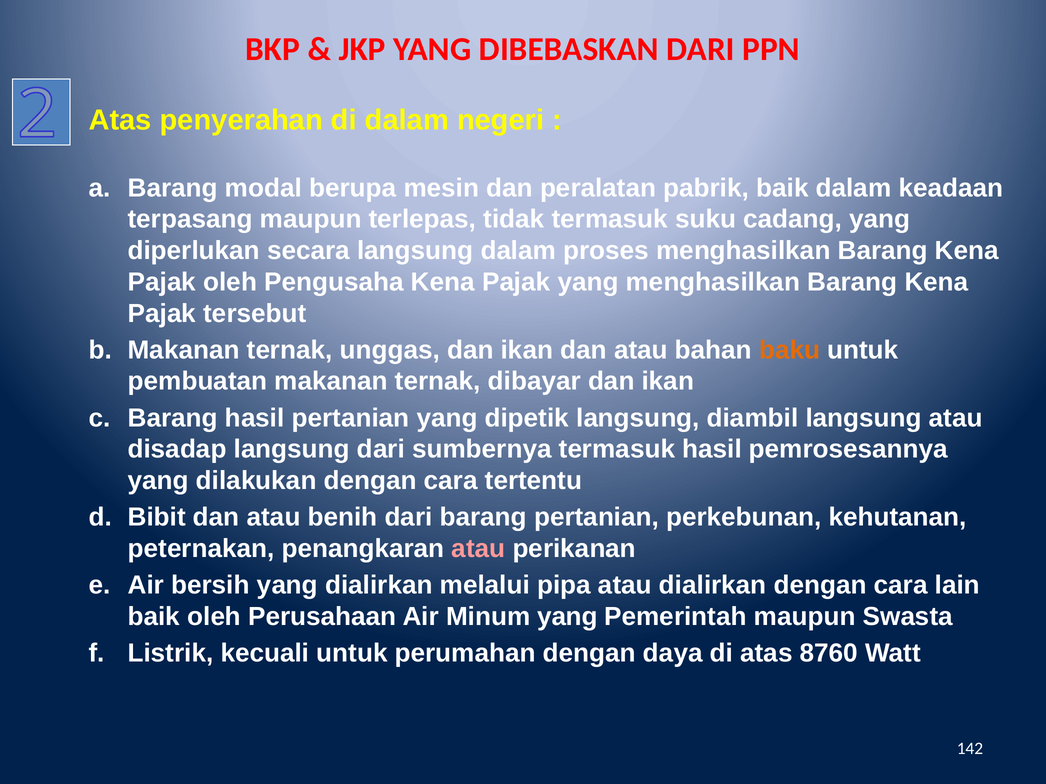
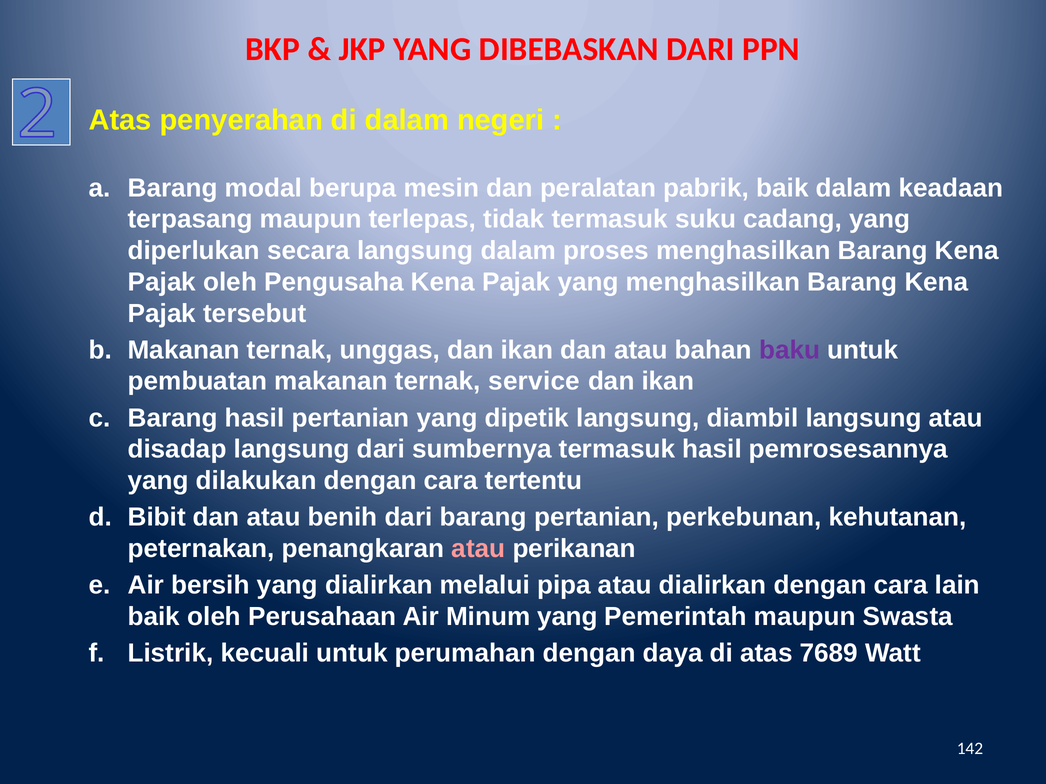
baku colour: orange -> purple
dibayar: dibayar -> service
8760: 8760 -> 7689
